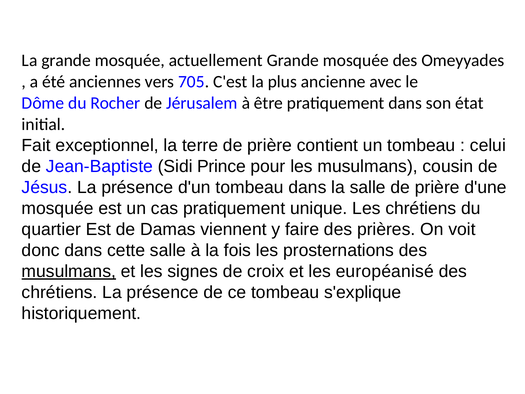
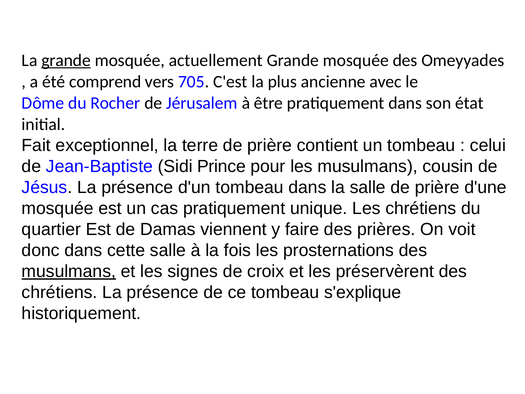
grande at (66, 60) underline: none -> present
anciennes: anciennes -> comprend
européanisé: européanisé -> préservèrent
